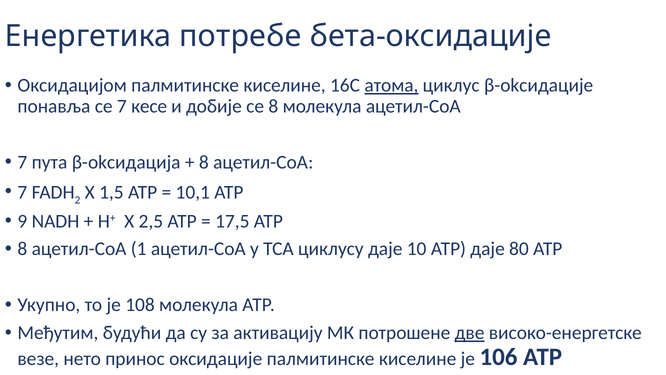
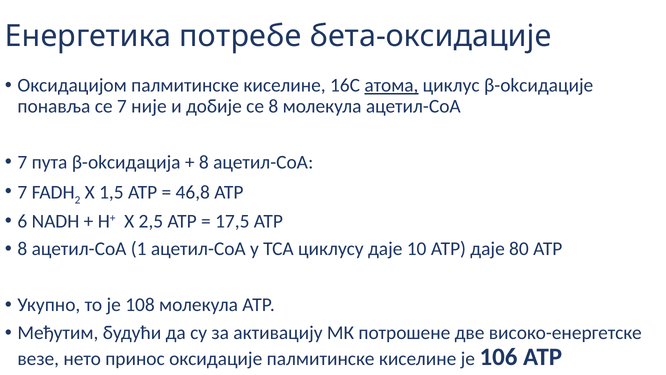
кесе: кесе -> није
10,1: 10,1 -> 46,8
9: 9 -> 6
две underline: present -> none
